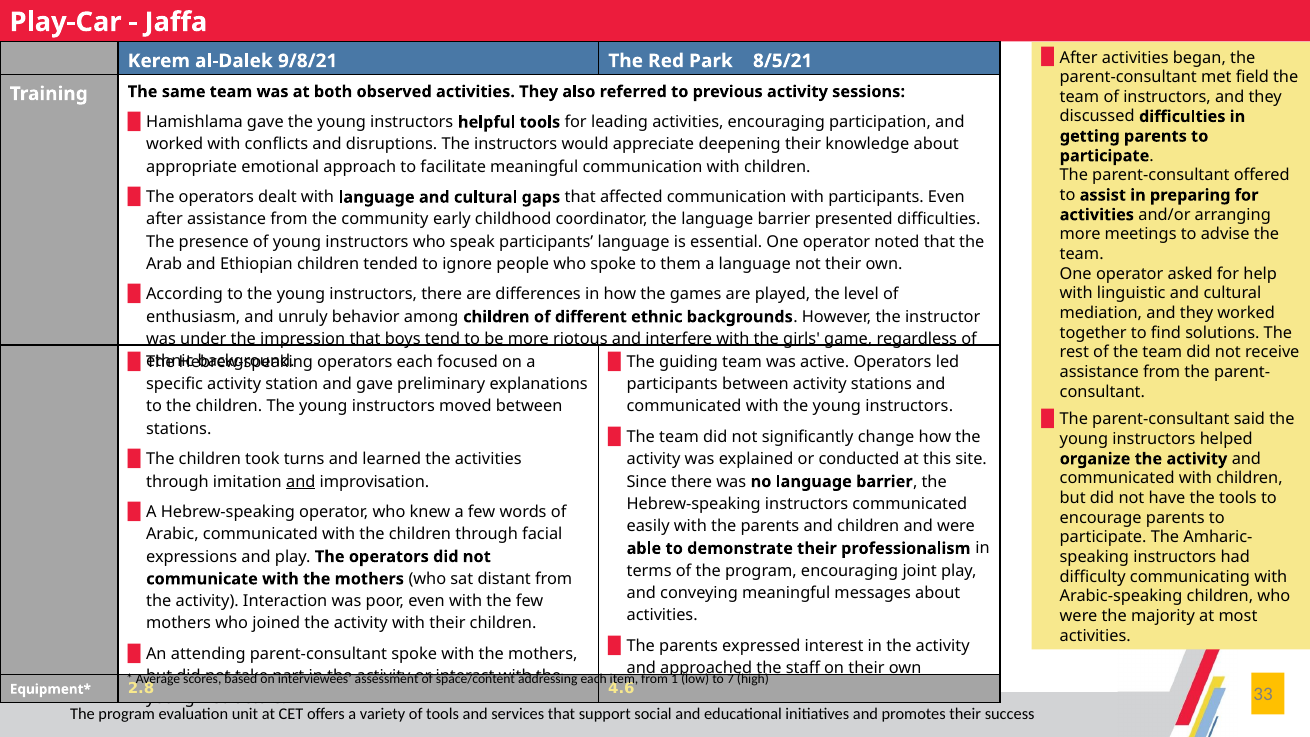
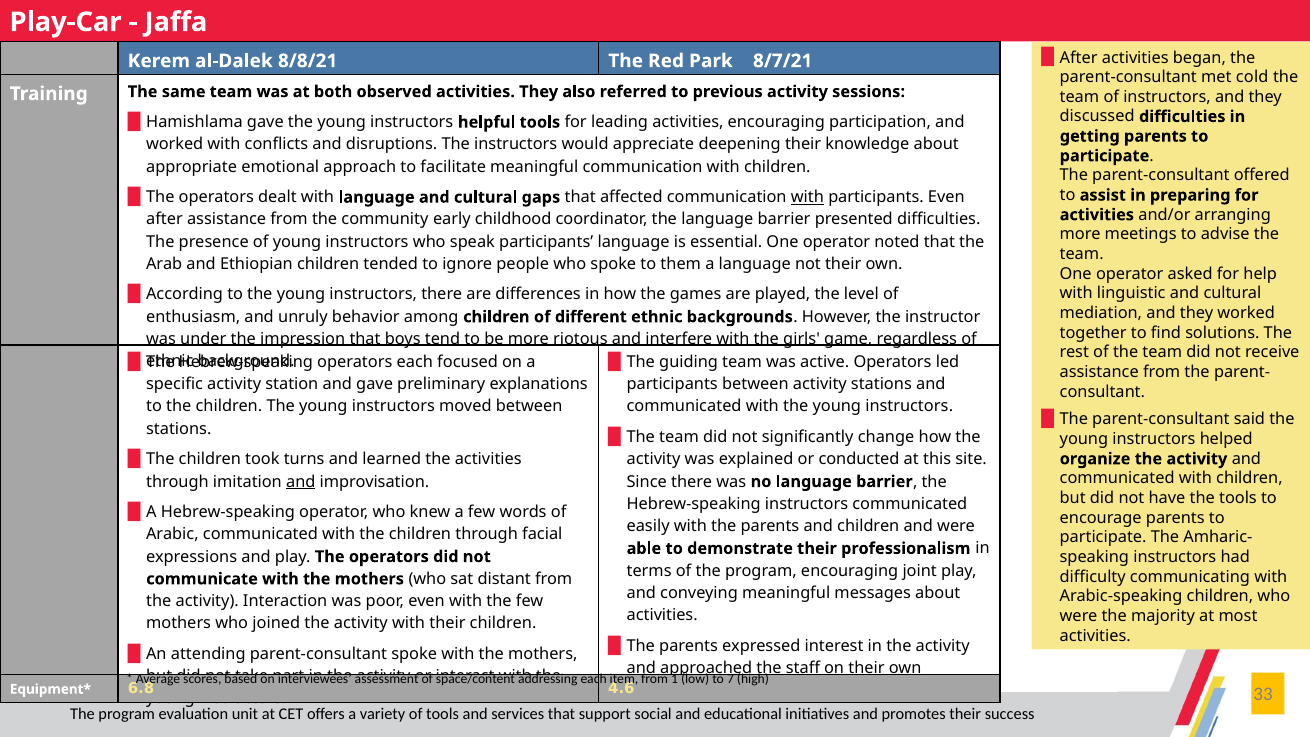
9/8/21: 9/8/21 -> 8/8/21
8/5/21: 8/5/21 -> 8/7/21
field: field -> cold
with at (807, 197) underline: none -> present
2.8: 2.8 -> 6.8
